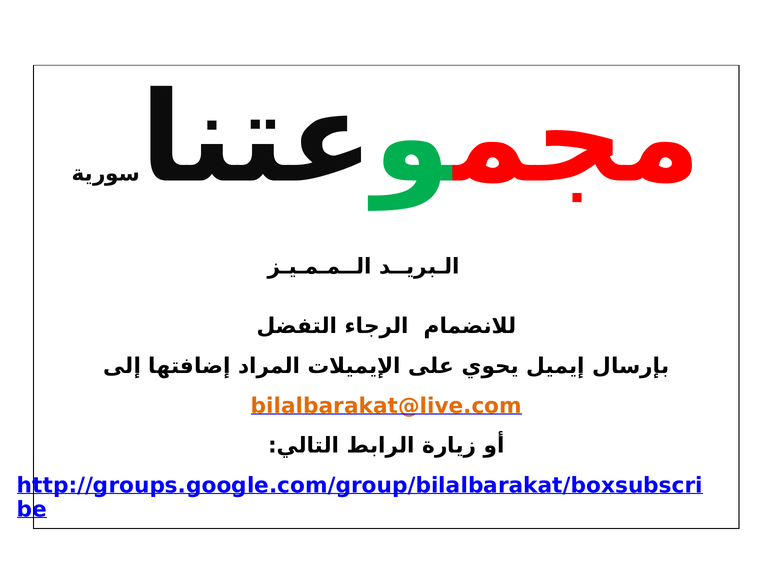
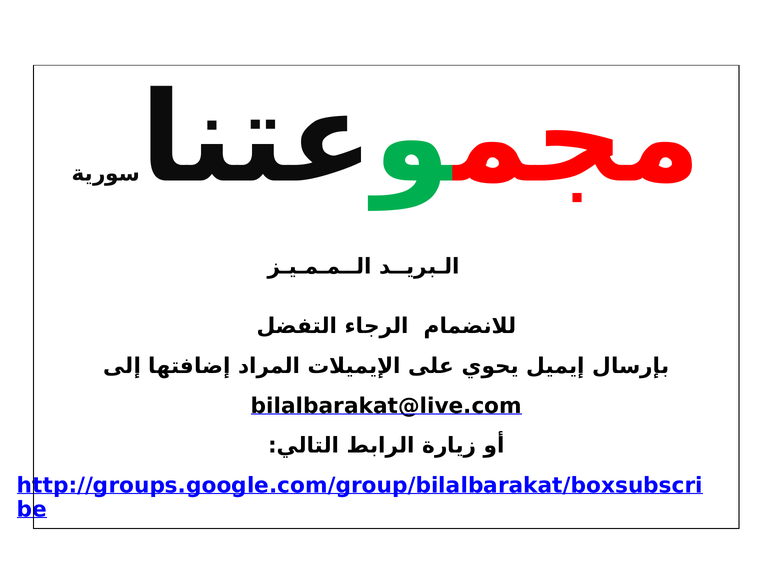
bilalbarakat@live.com colour: orange -> black
